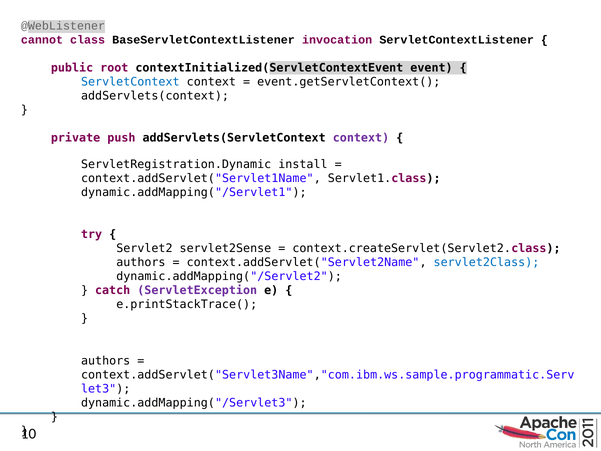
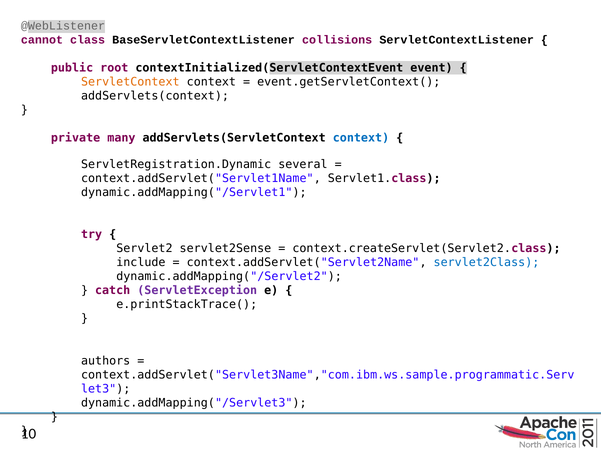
invocation: invocation -> collisions
ServletContext colour: blue -> orange
push: push -> many
context at (361, 138) colour: purple -> blue
install: install -> several
authors at (141, 262): authors -> include
